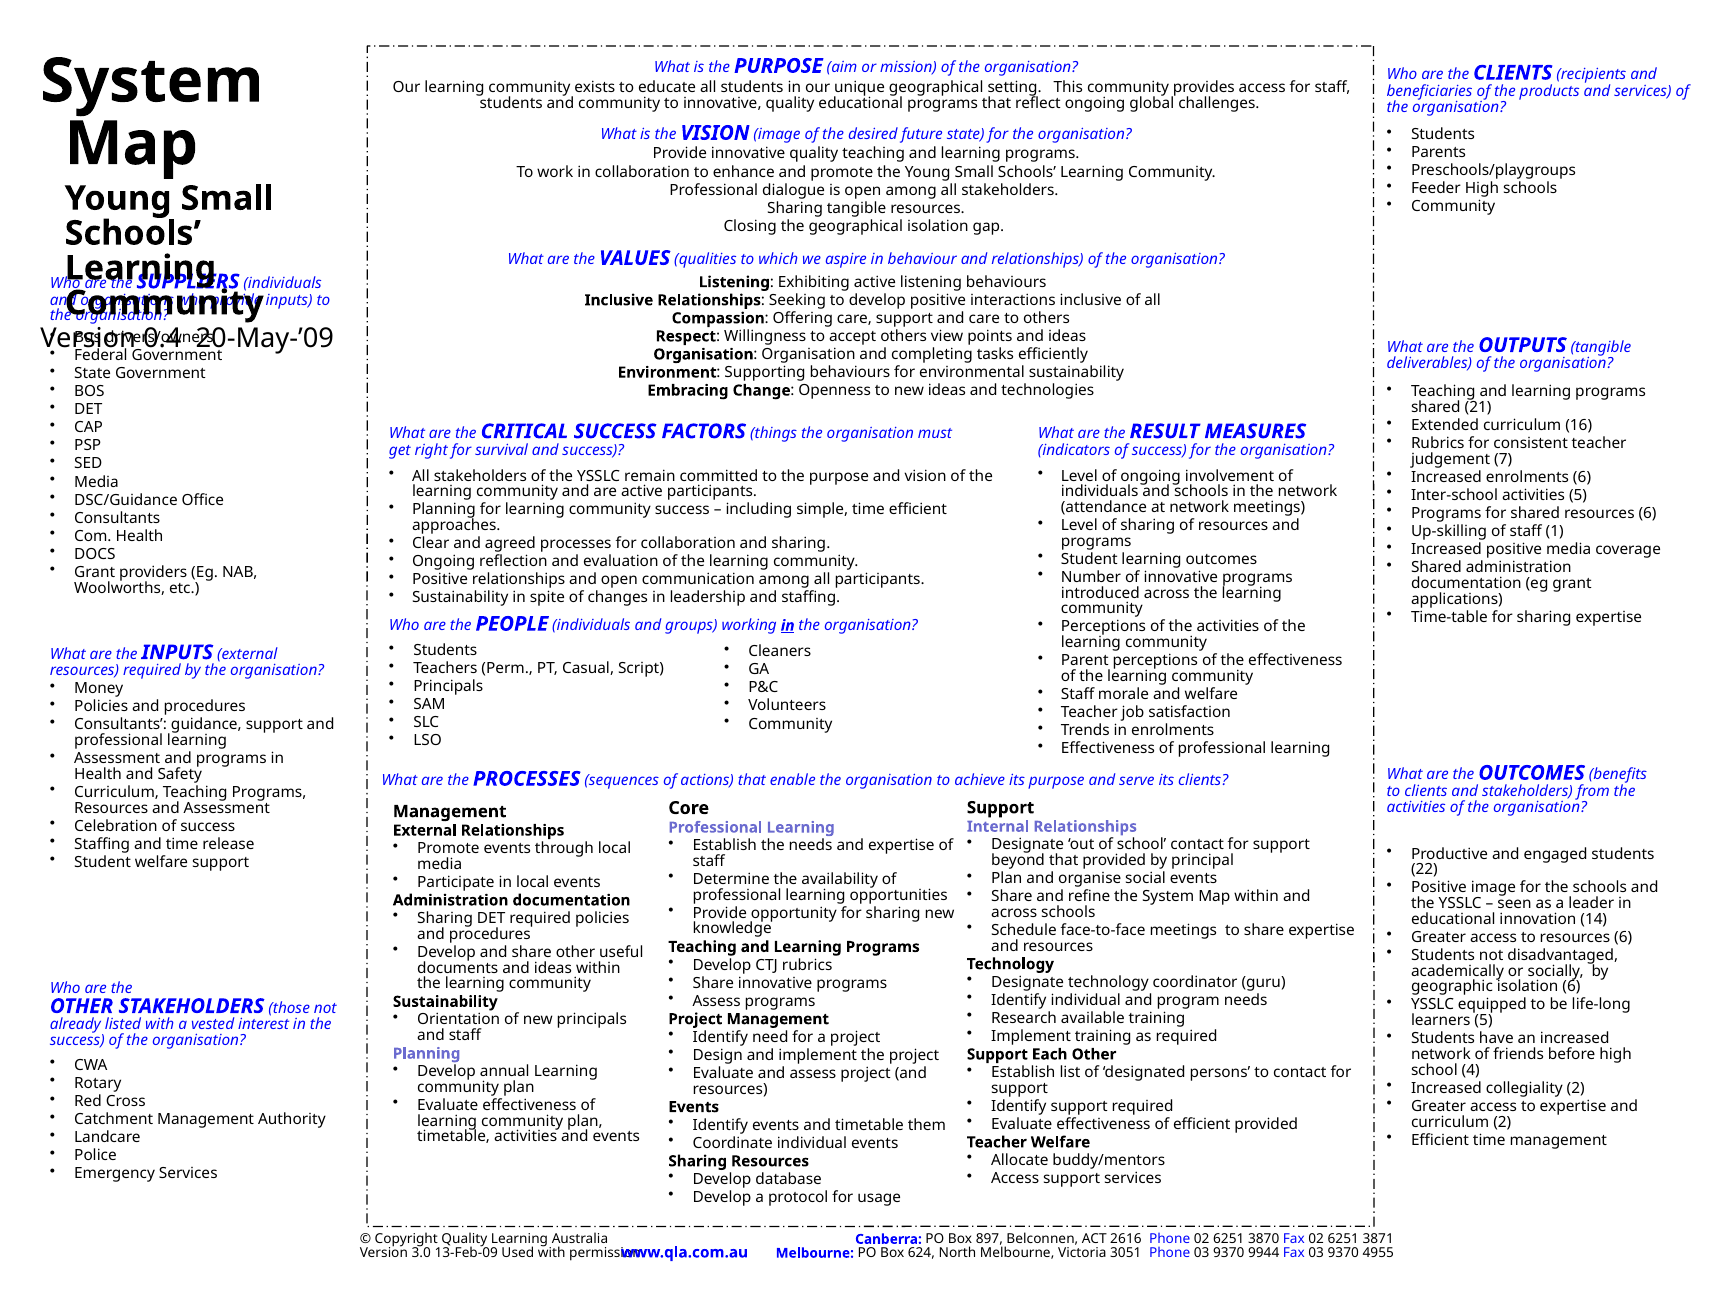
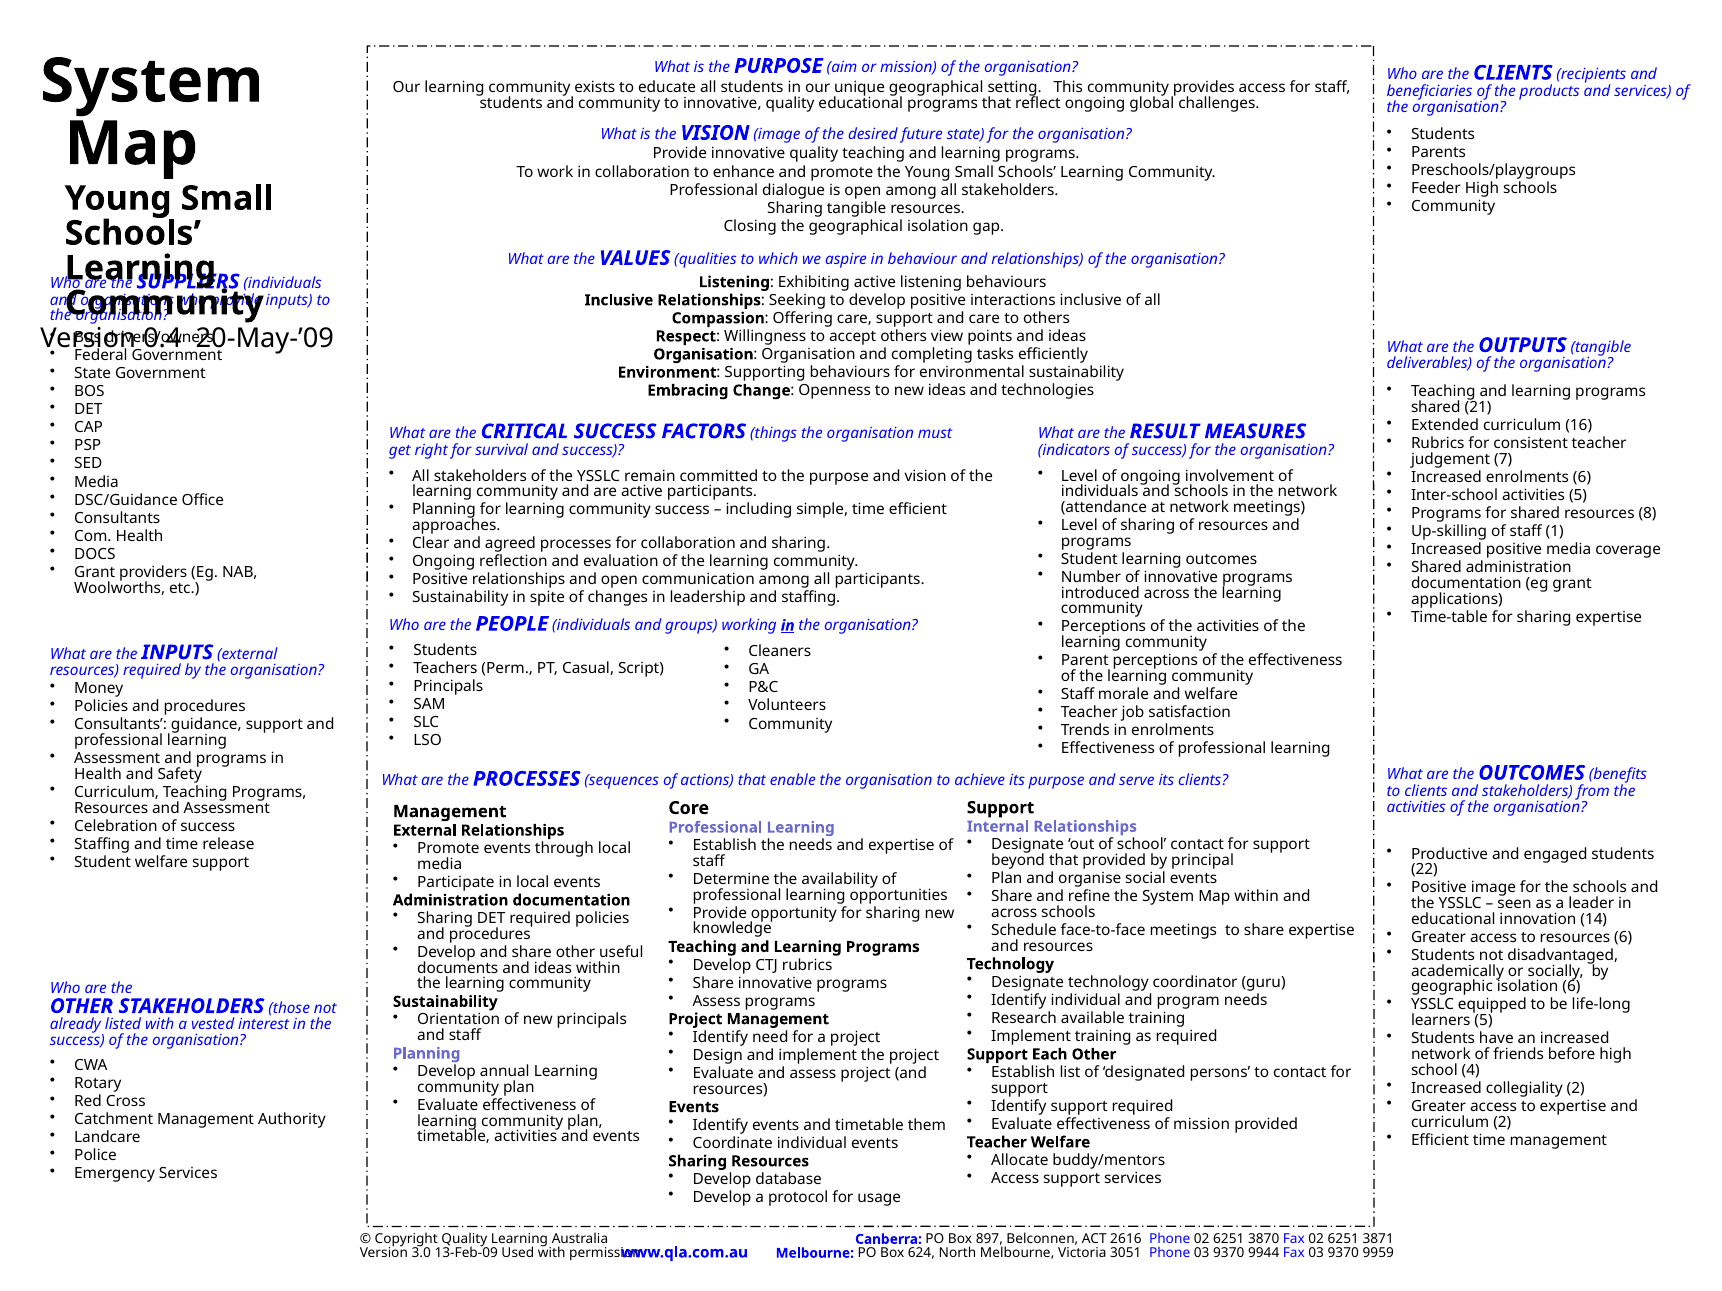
shared resources 6: 6 -> 8
of efficient: efficient -> mission
4955: 4955 -> 9959
